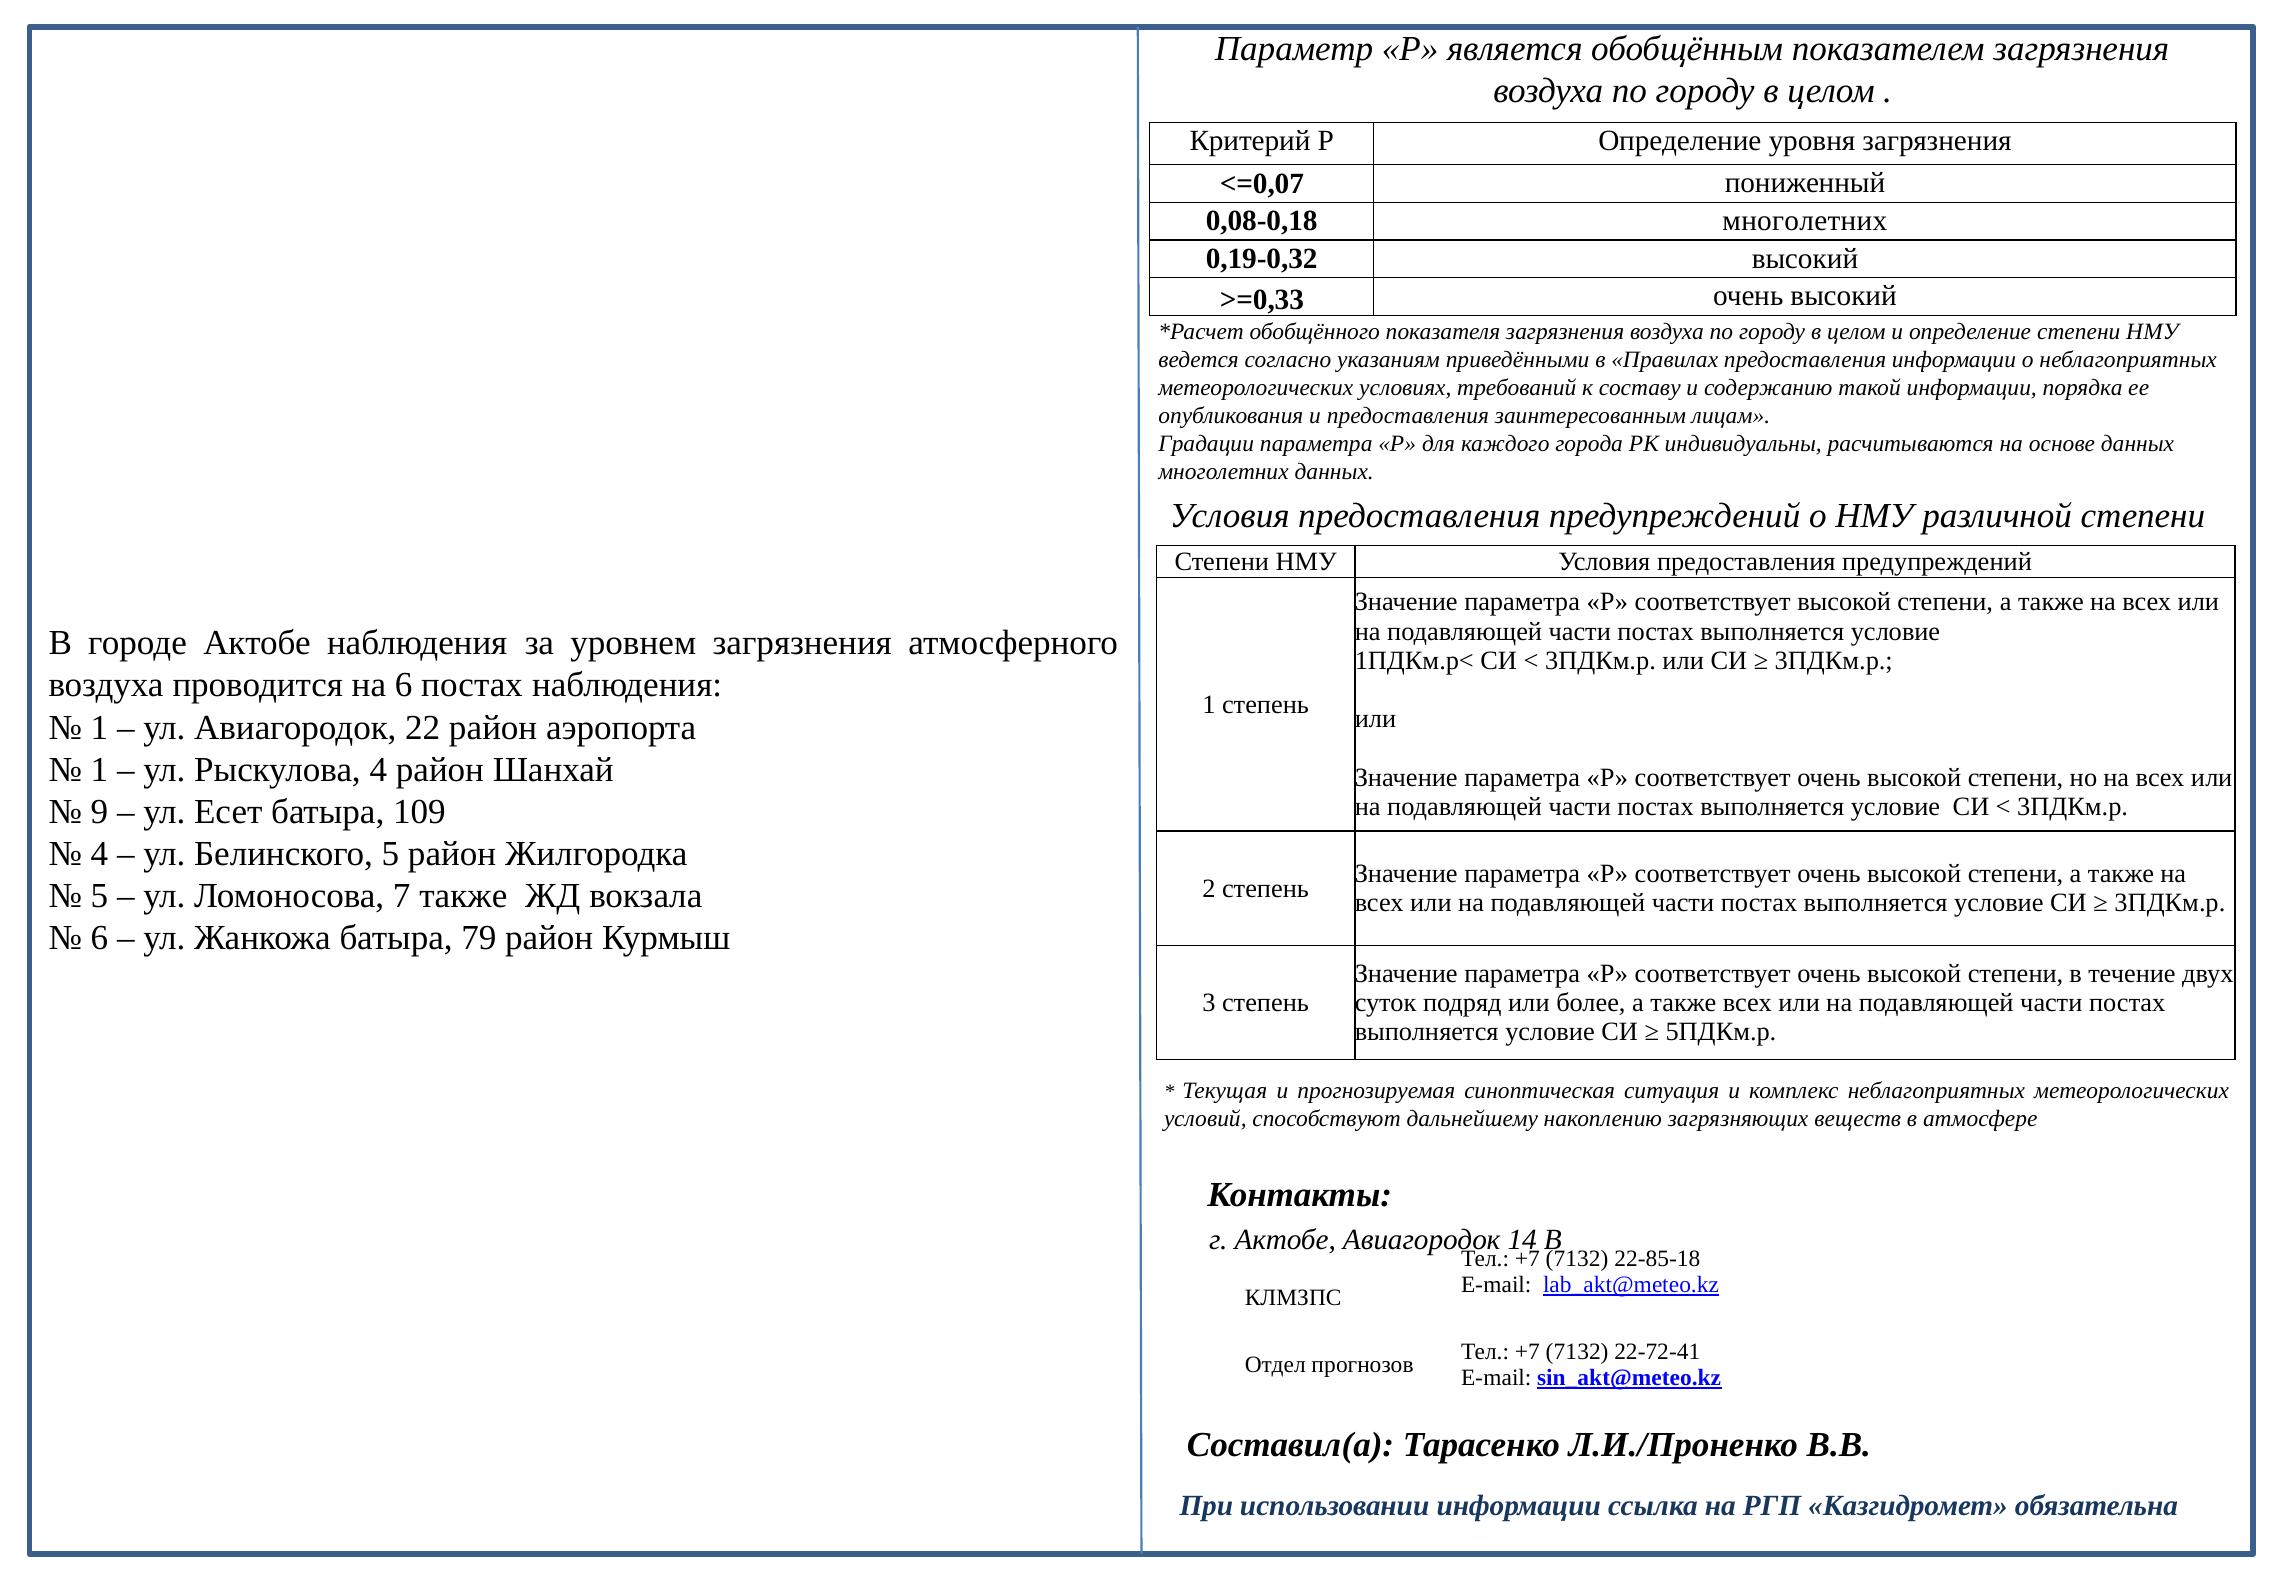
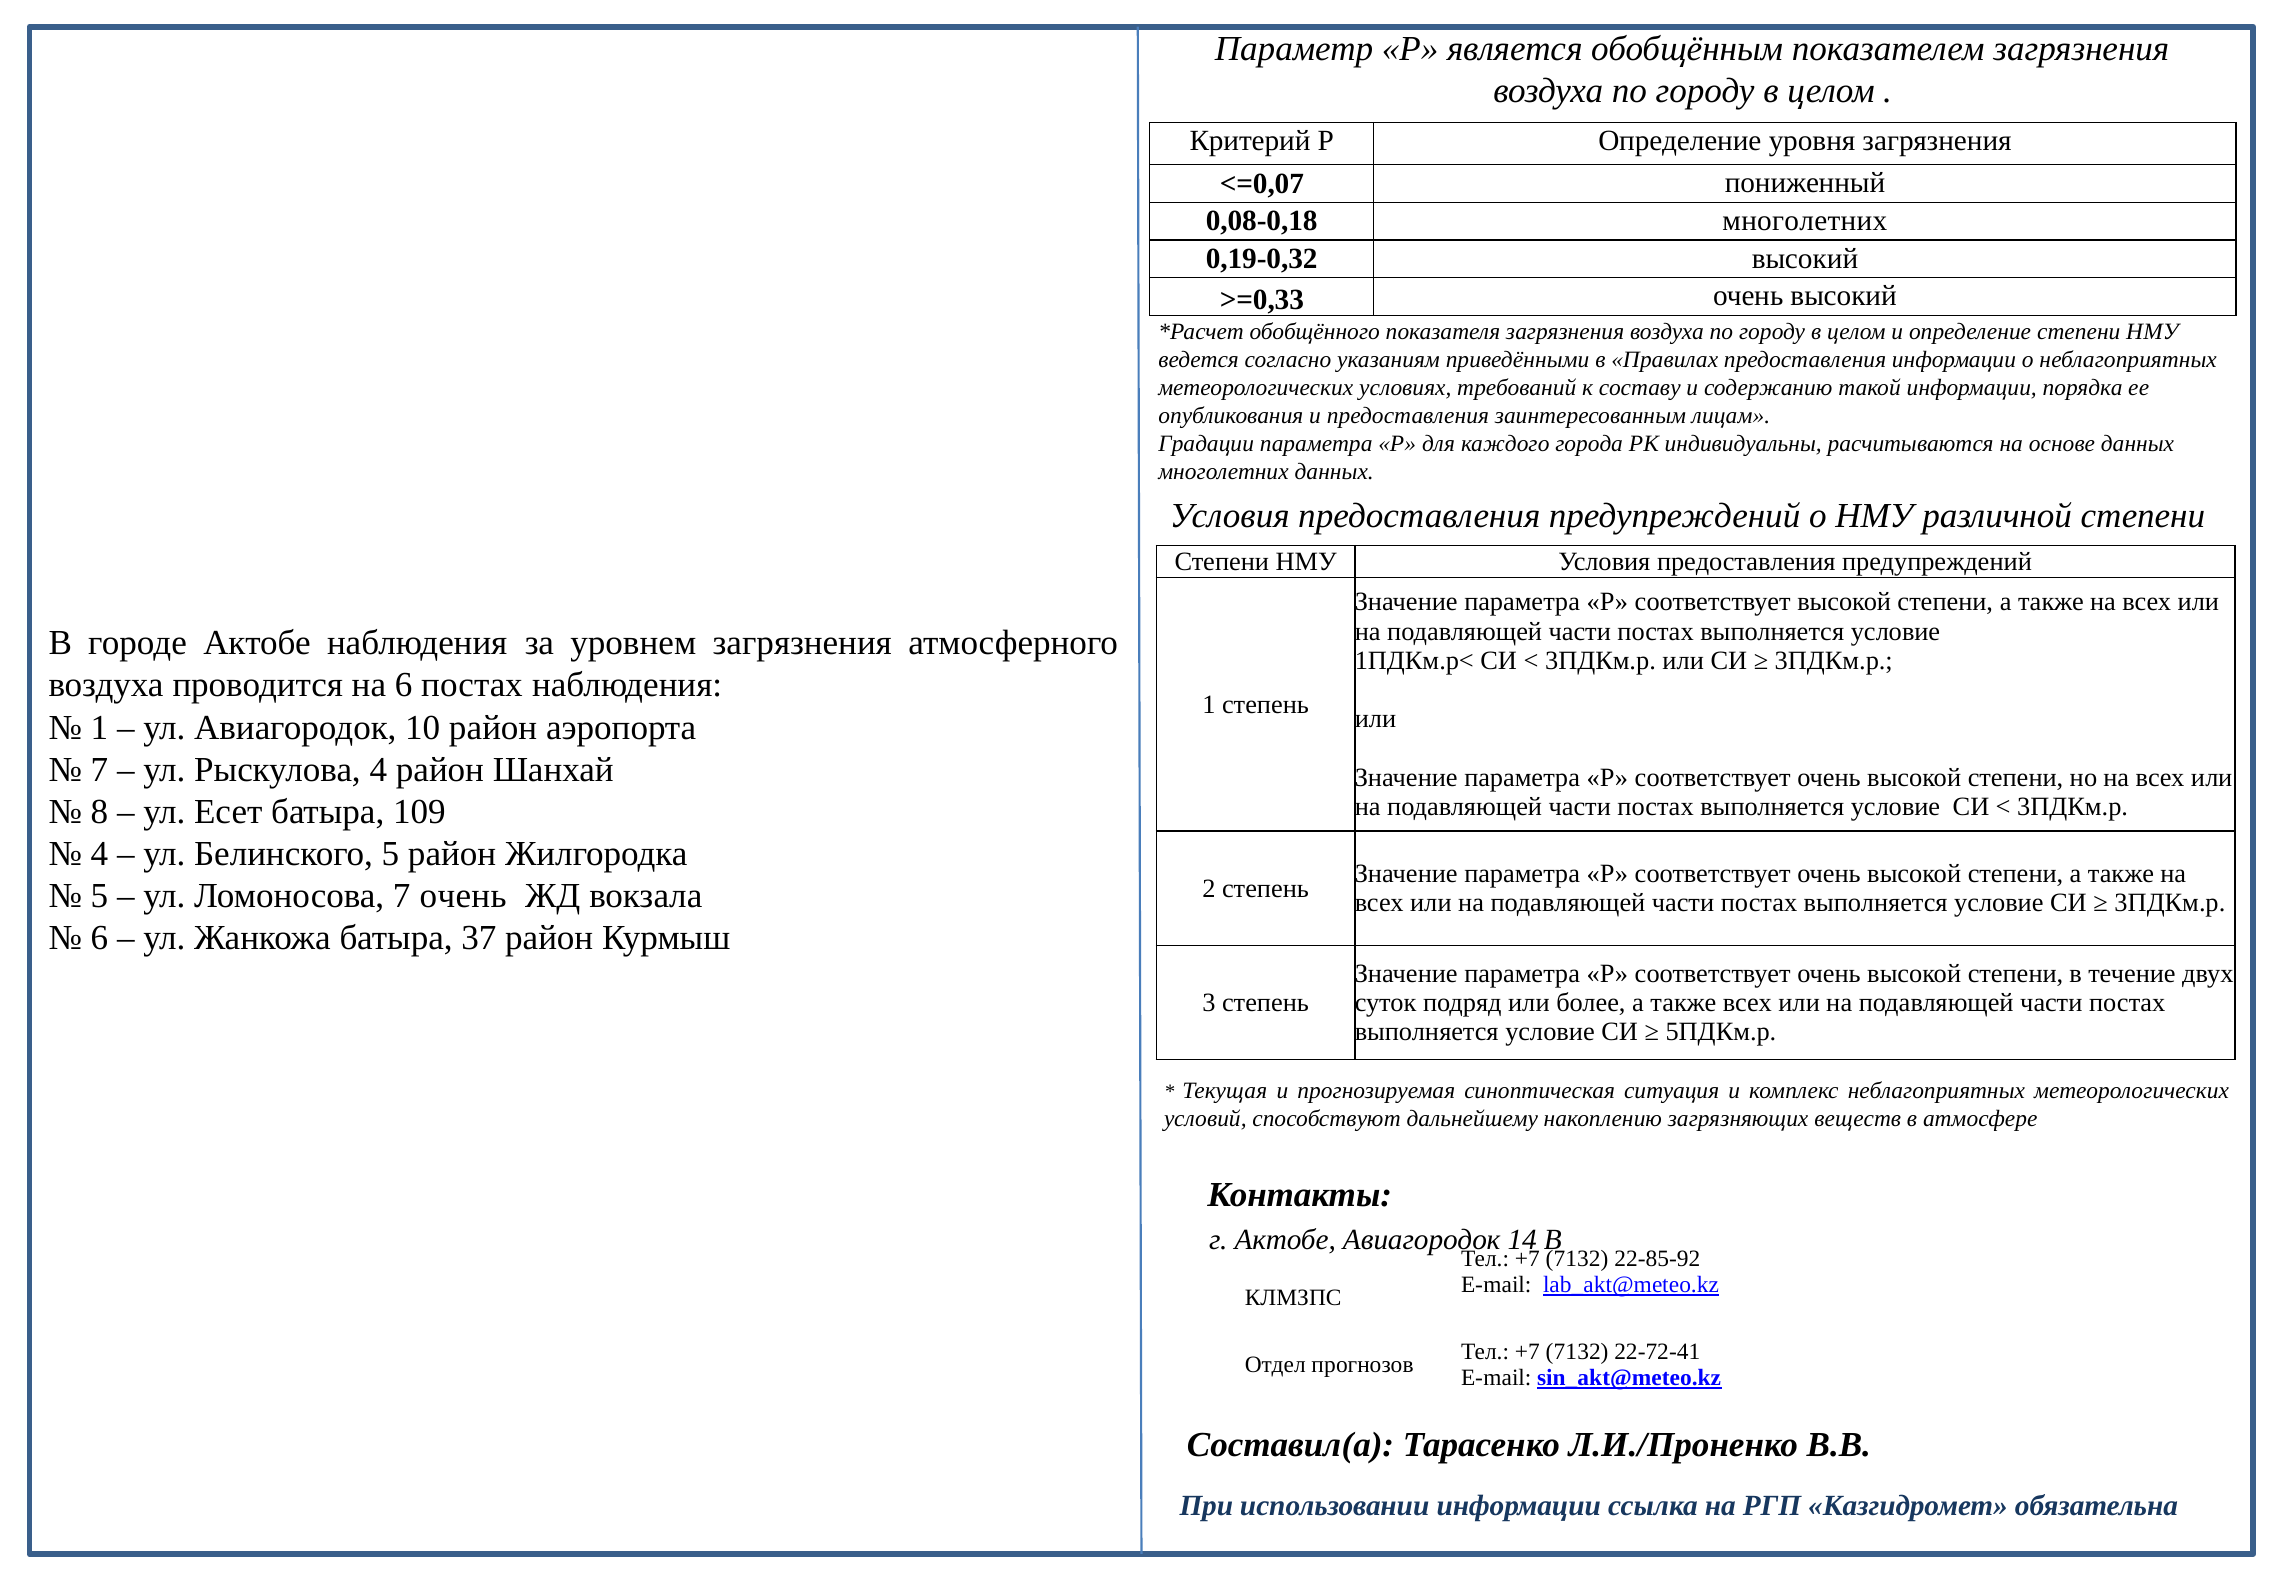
22: 22 -> 10
1 at (99, 769): 1 -> 7
9: 9 -> 8
7 также: также -> очень
79: 79 -> 37
22-85-18: 22-85-18 -> 22-85-92
